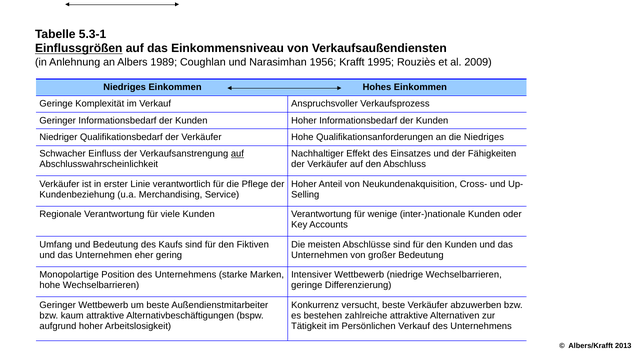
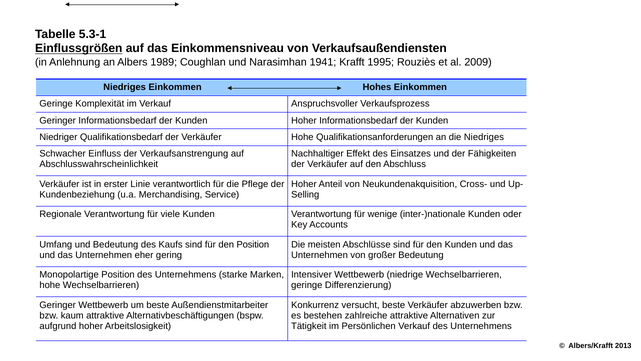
1956: 1956 -> 1941
auf at (237, 154) underline: present -> none
den Fiktiven: Fiktiven -> Position
